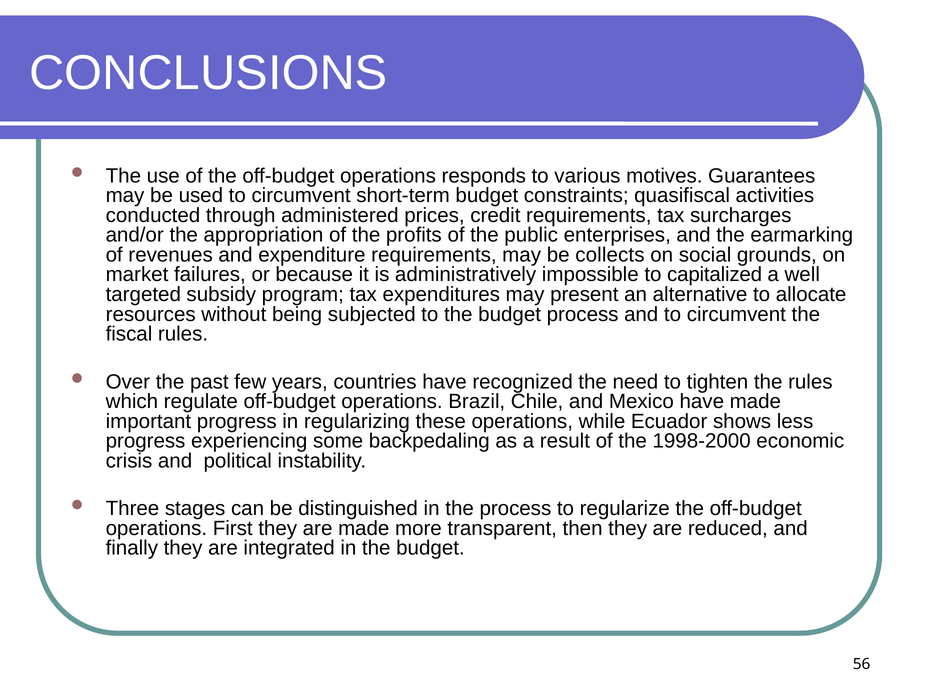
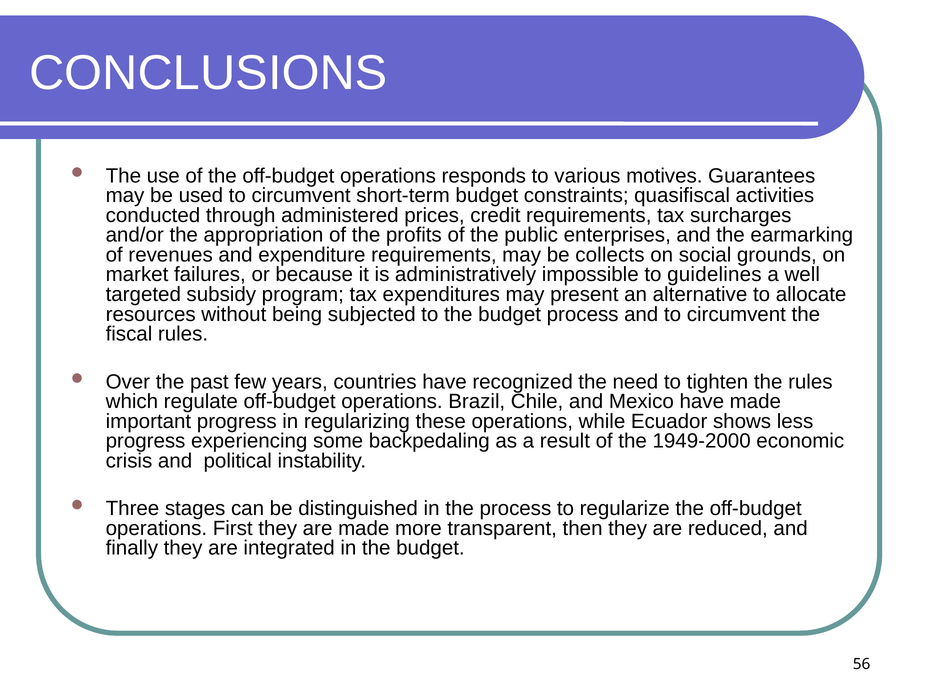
capitalized: capitalized -> guidelines
1998-2000: 1998-2000 -> 1949-2000
